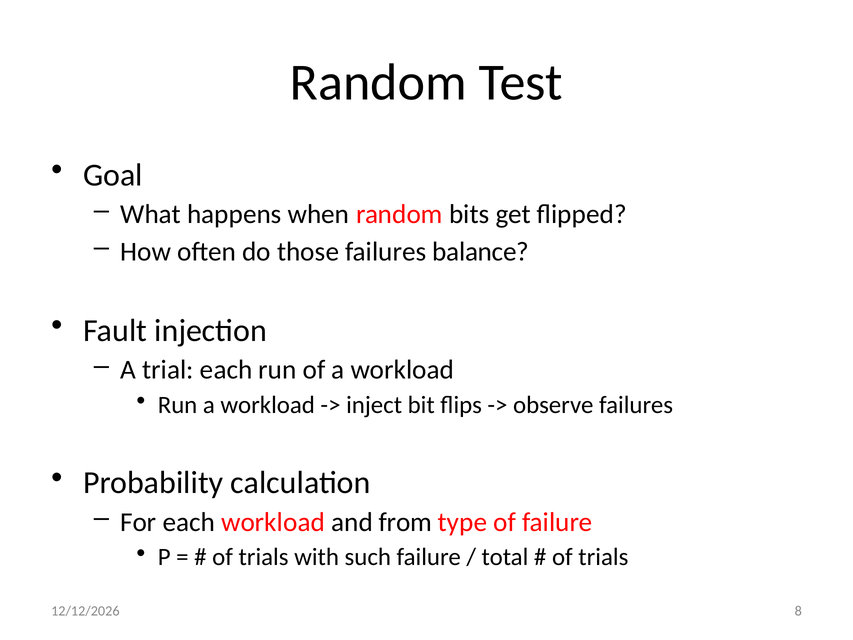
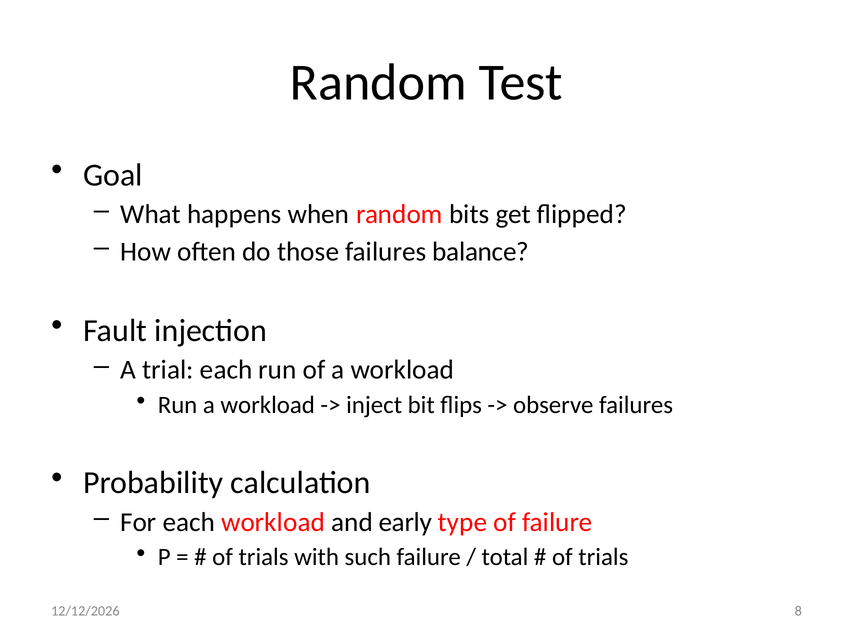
from: from -> early
